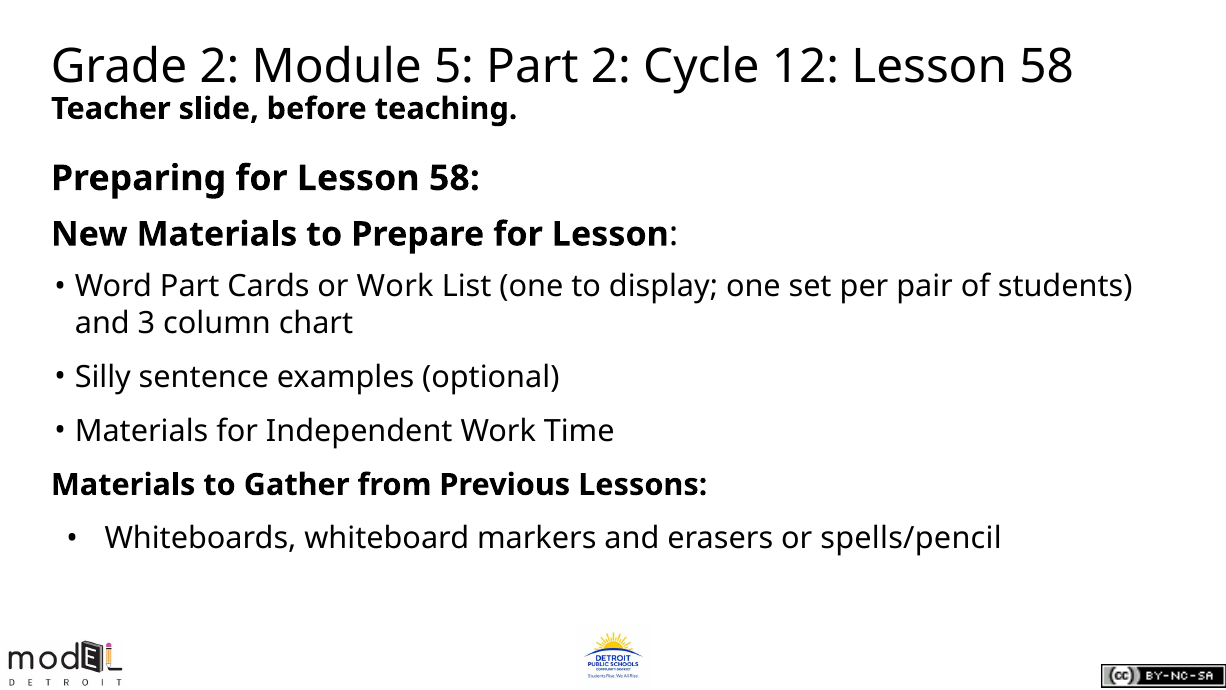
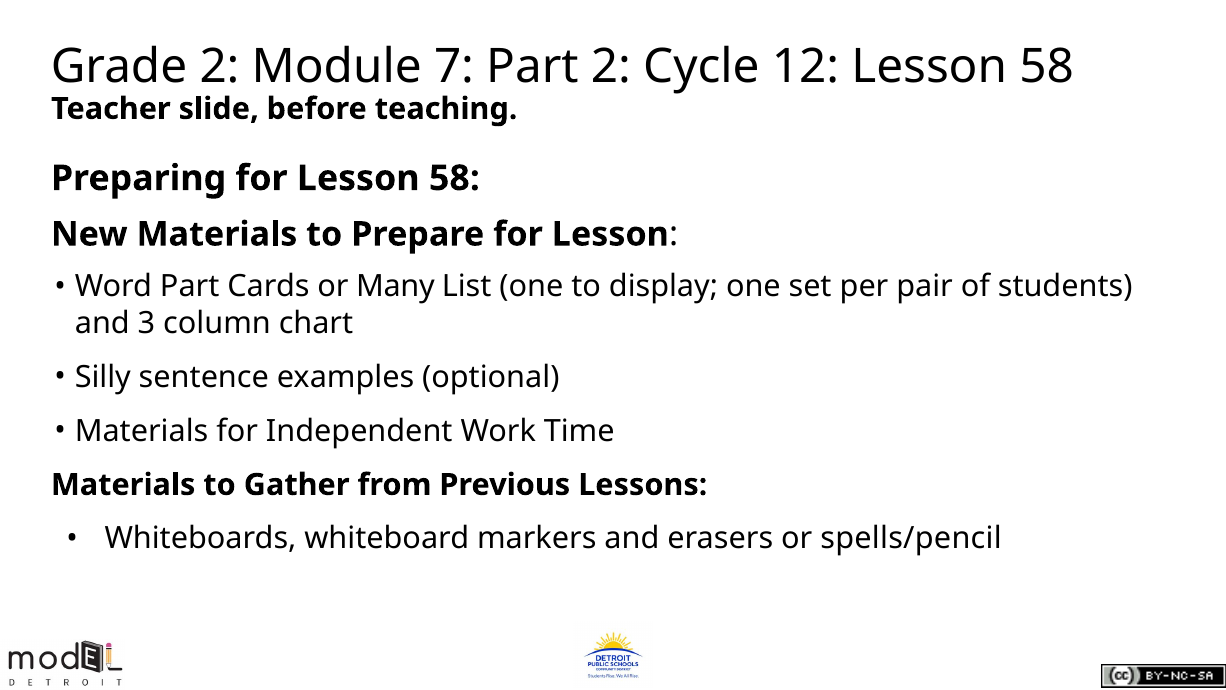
5: 5 -> 7
or Work: Work -> Many
